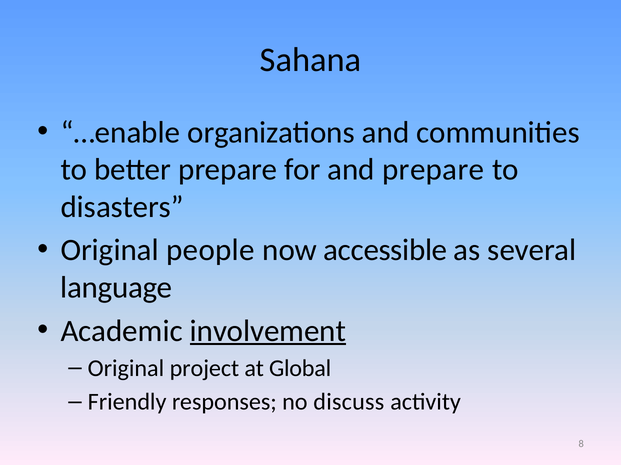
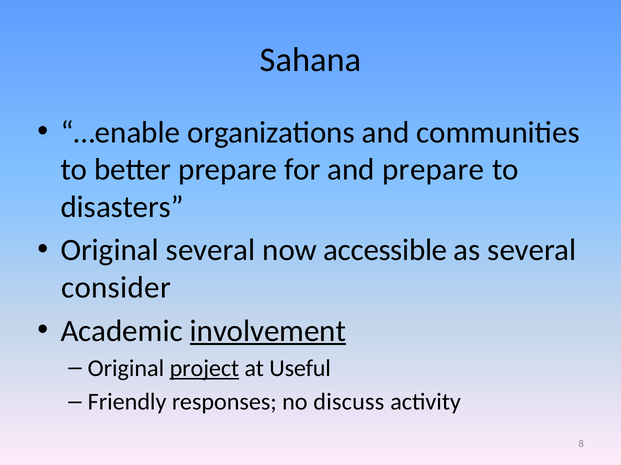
Original people: people -> several
language: language -> consider
project underline: none -> present
Global: Global -> Useful
